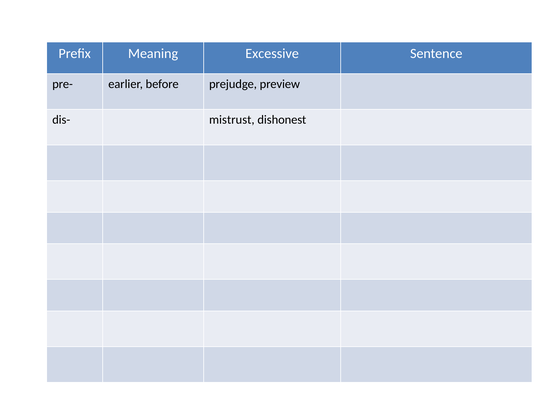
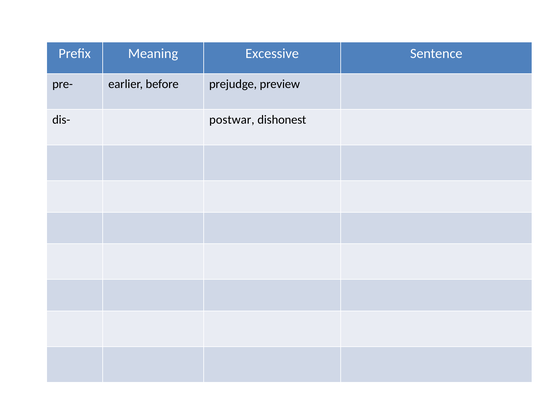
mistrust: mistrust -> postwar
